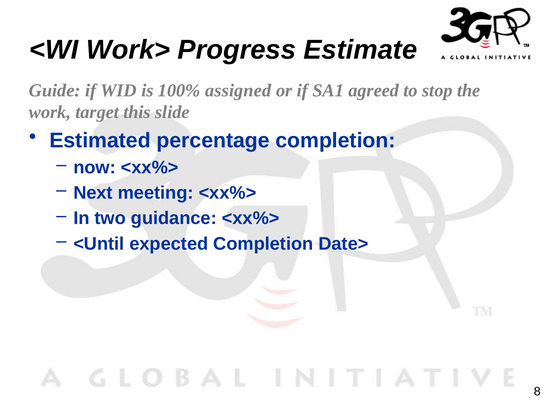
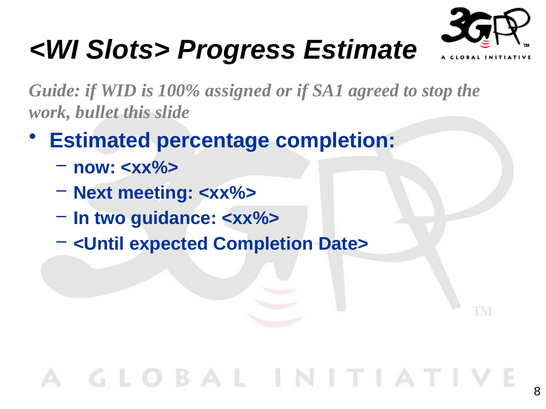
Work>: Work> -> Slots>
target: target -> bullet
